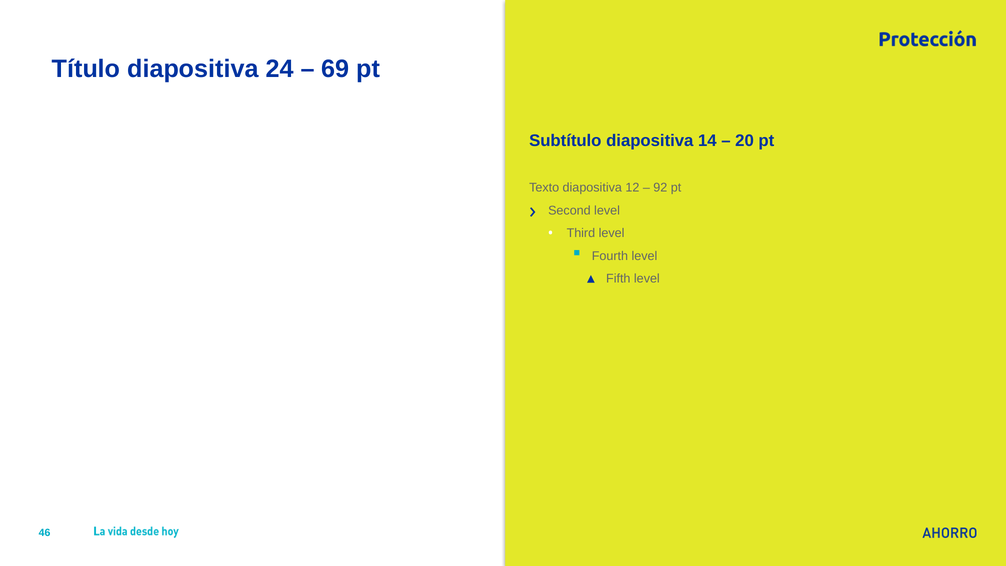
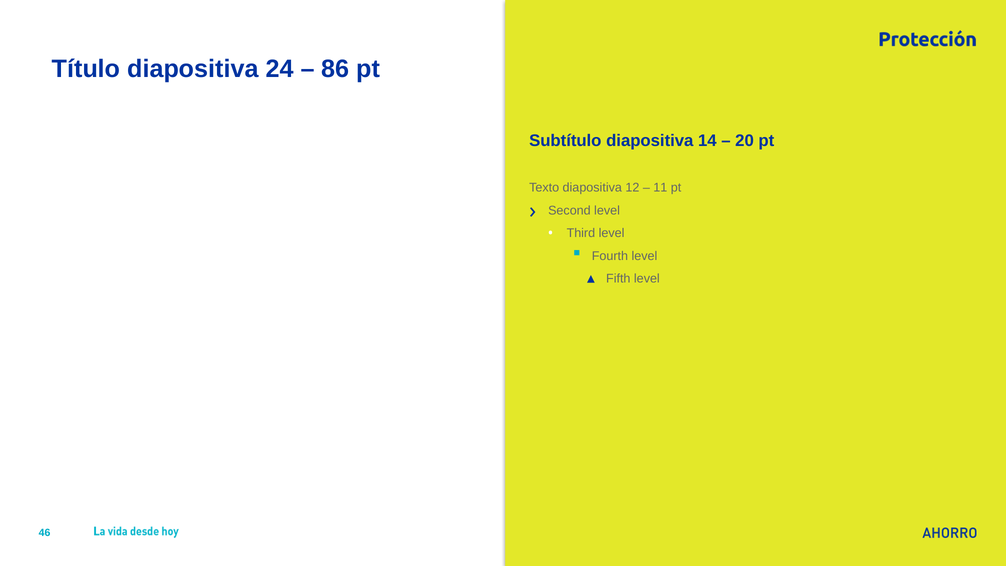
69: 69 -> 86
92: 92 -> 11
